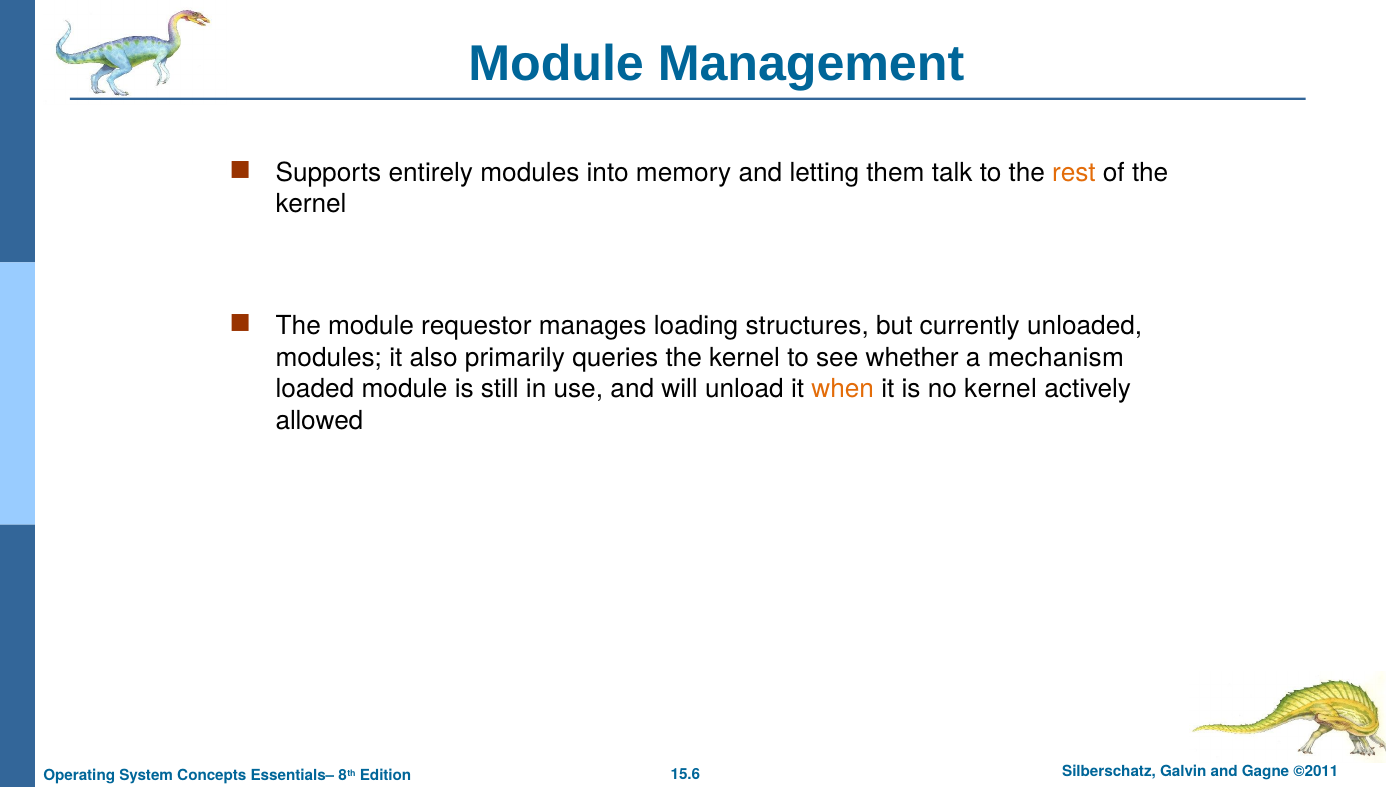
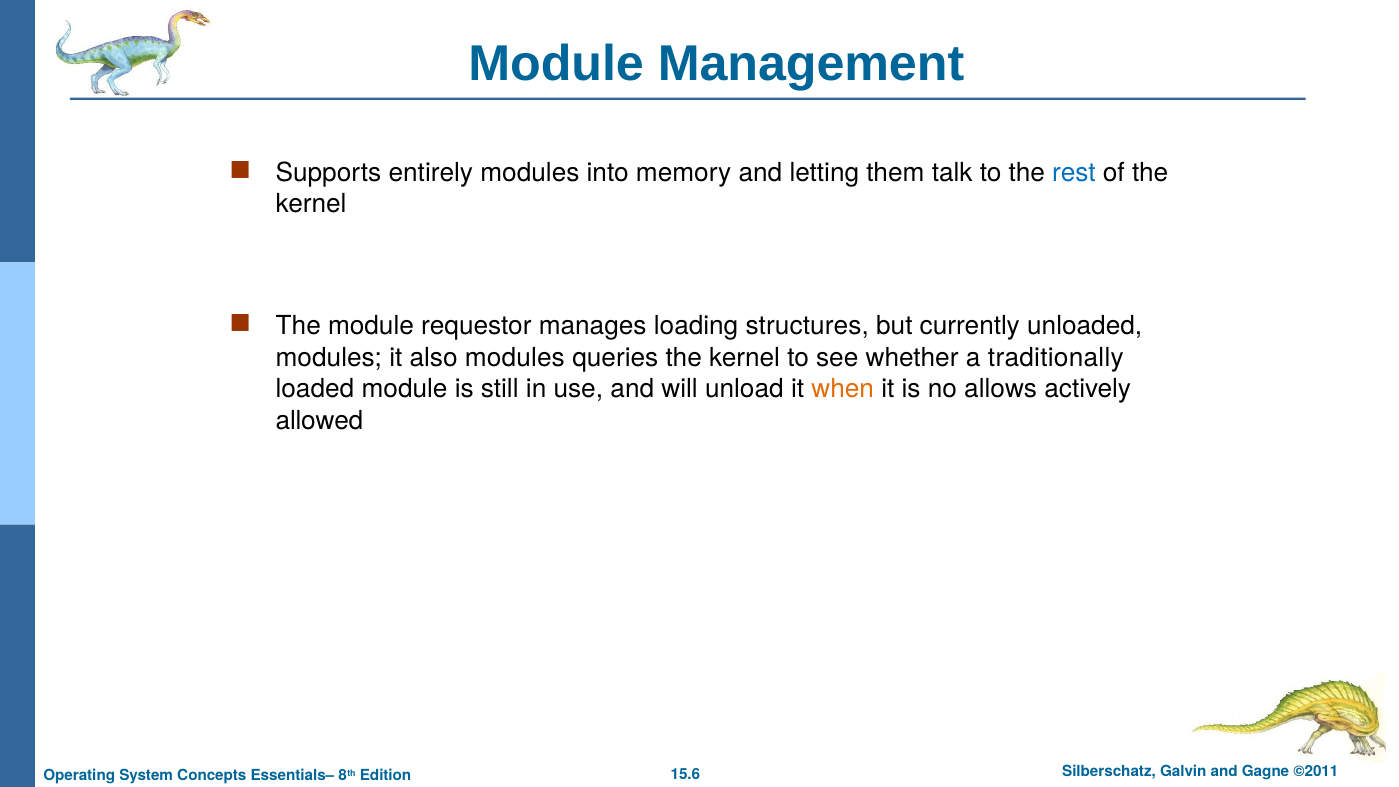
rest colour: orange -> blue
also primarily: primarily -> modules
mechanism: mechanism -> traditionally
no kernel: kernel -> allows
